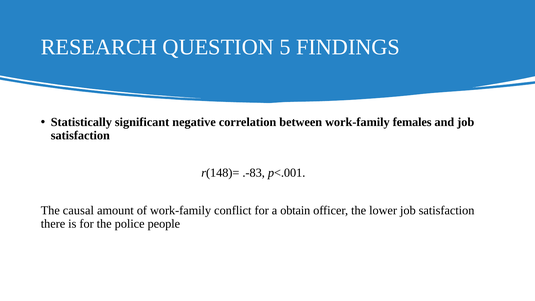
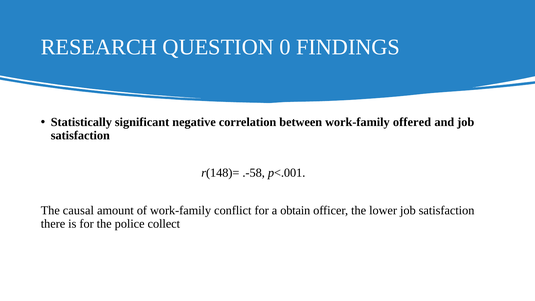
5: 5 -> 0
females: females -> offered
.-83: .-83 -> .-58
people: people -> collect
